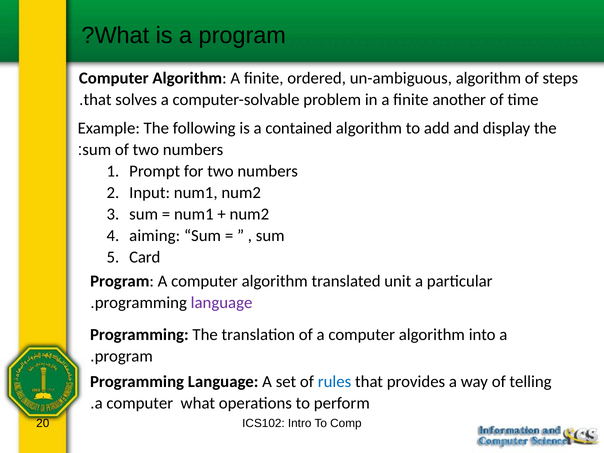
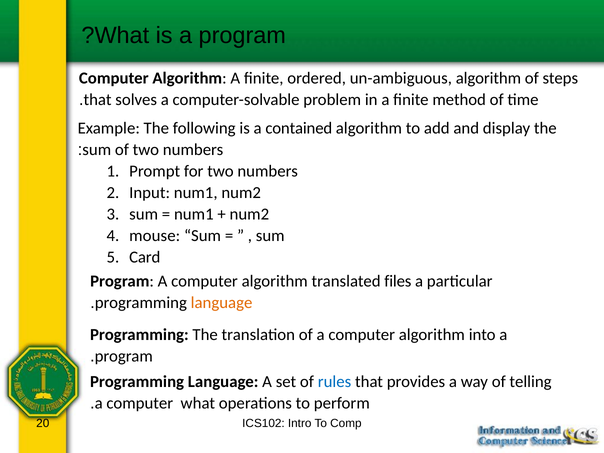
another: another -> method
aiming: aiming -> mouse
unit: unit -> files
language at (222, 303) colour: purple -> orange
